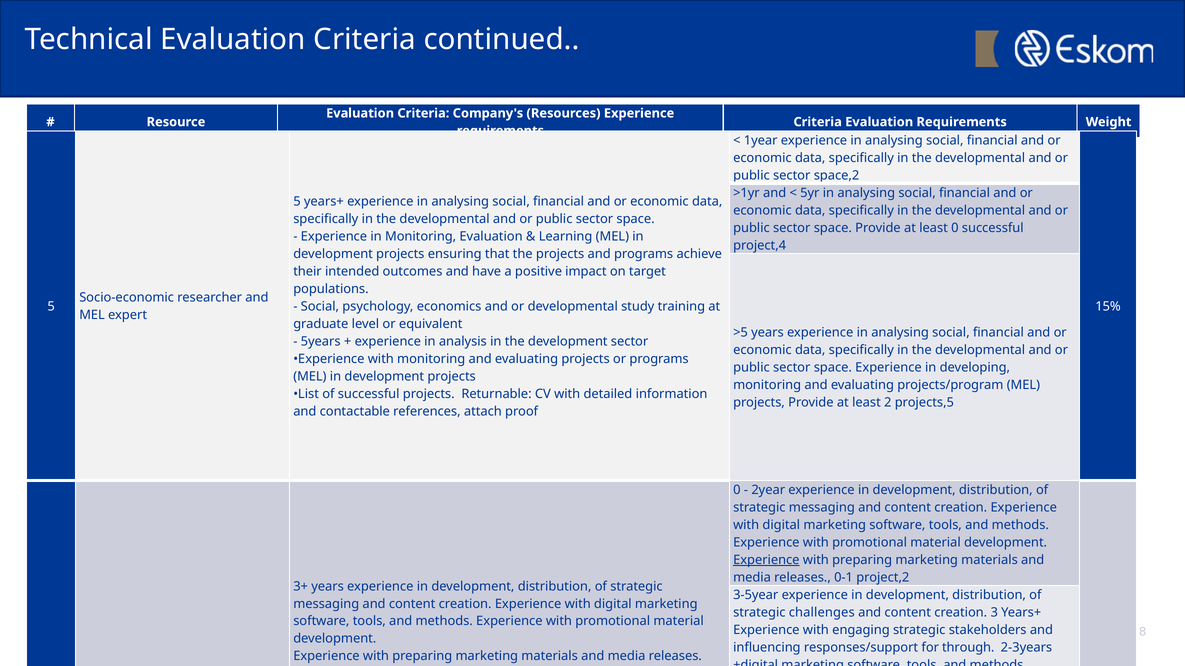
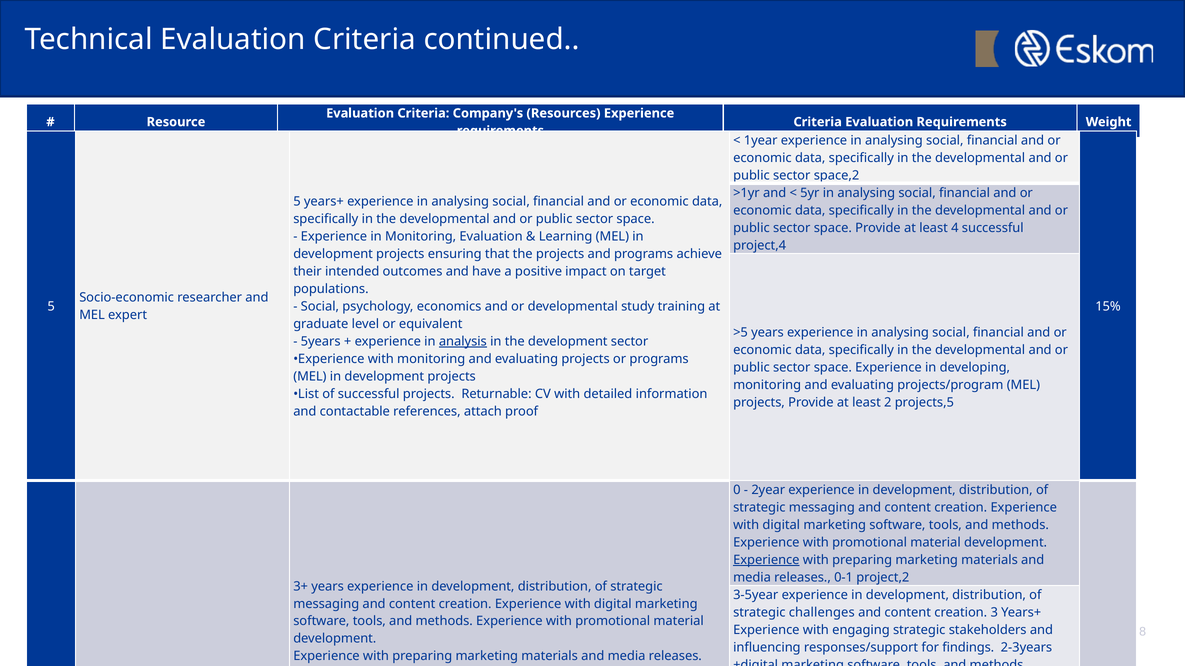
least 0: 0 -> 4
analysis underline: none -> present
through: through -> findings
